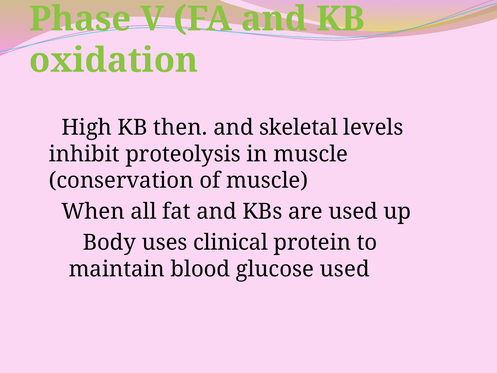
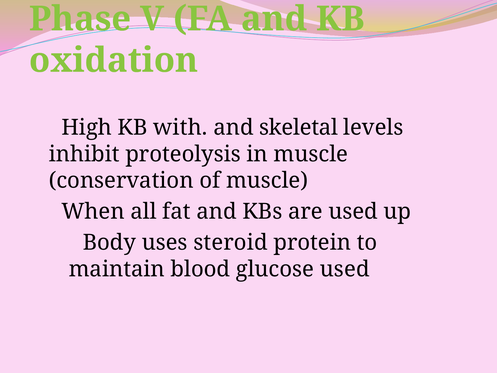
then: then -> with
clinical: clinical -> steroid
